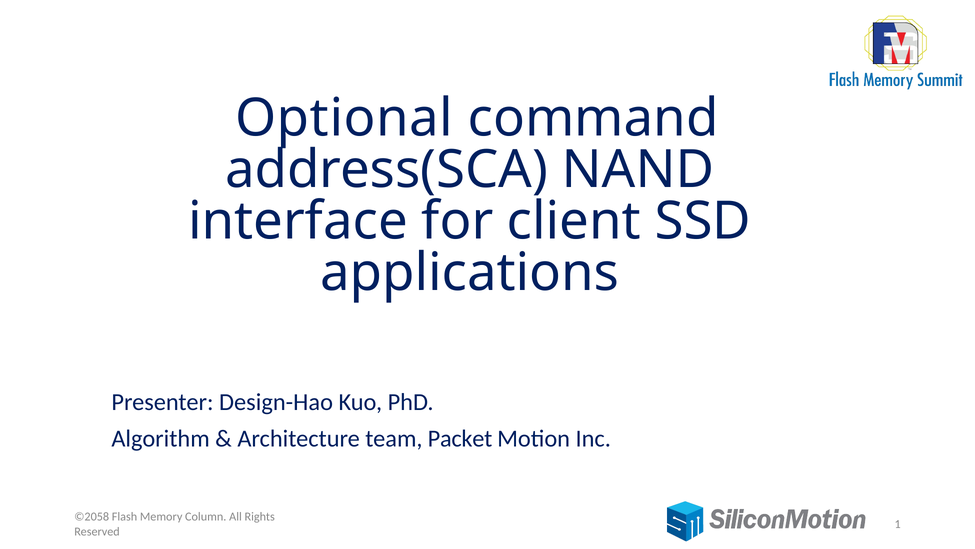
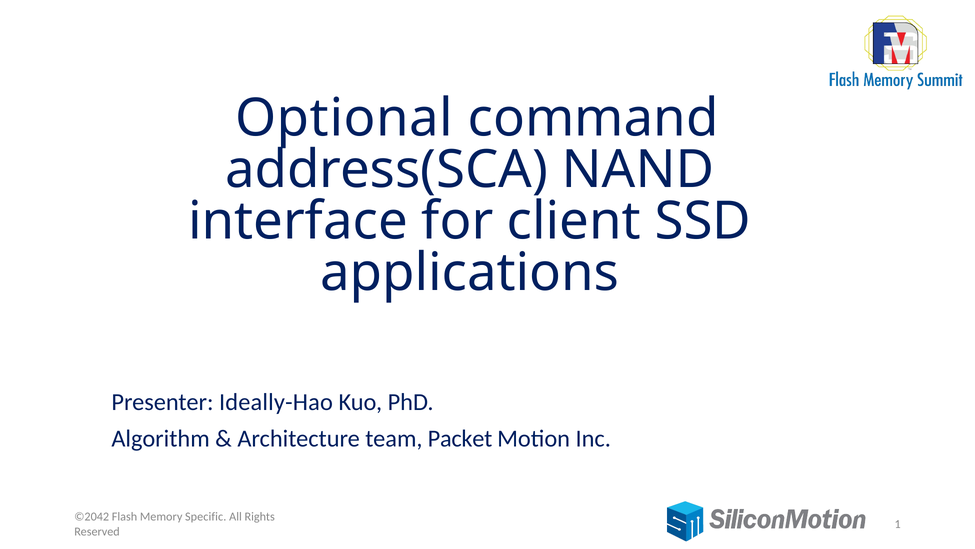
Design-Hao: Design-Hao -> Ideally-Hao
©2058: ©2058 -> ©2042
Column: Column -> Specific
